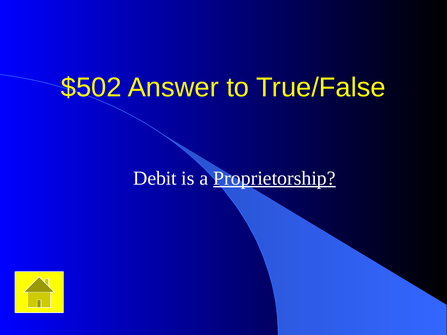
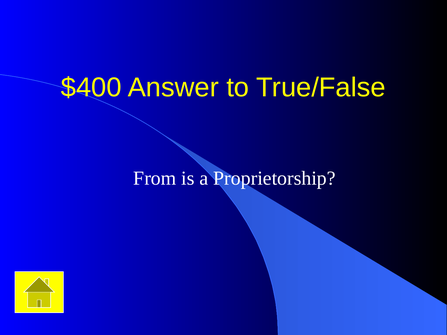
$502: $502 -> $400
Debit: Debit -> From
Proprietorship underline: present -> none
